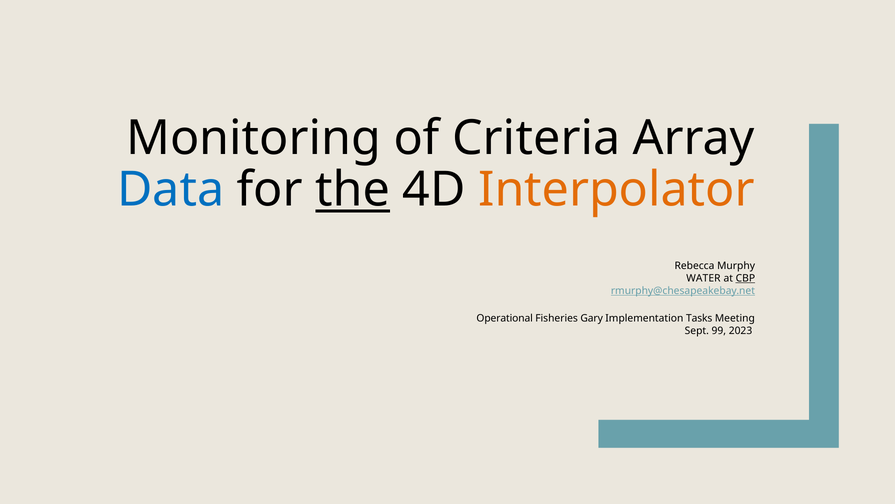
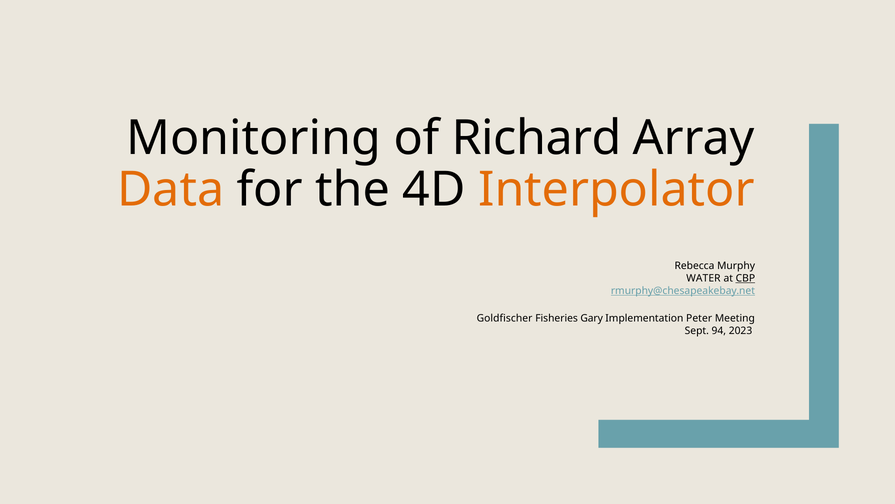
Criteria: Criteria -> Richard
Data colour: blue -> orange
the underline: present -> none
Operational: Operational -> Goldfischer
Tasks: Tasks -> Peter
99: 99 -> 94
